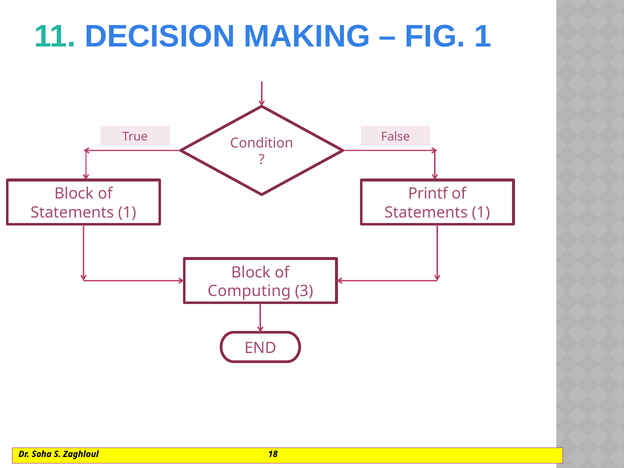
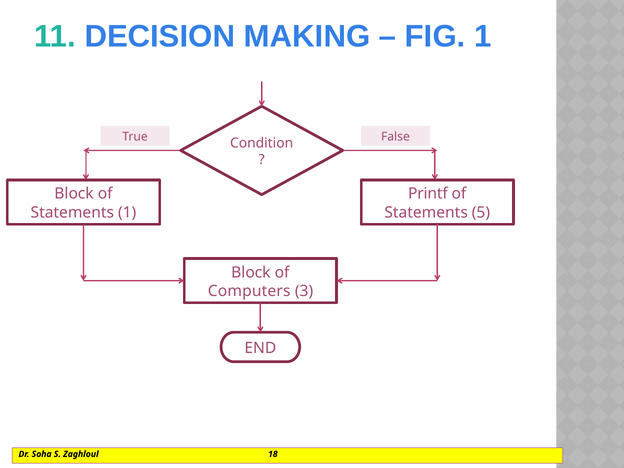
1 at (481, 212): 1 -> 5
Computing: Computing -> Computers
